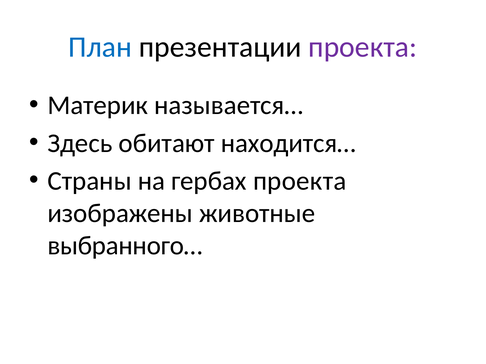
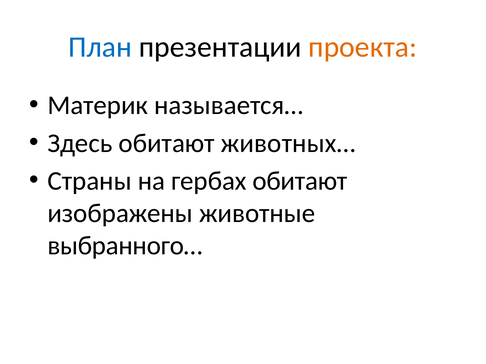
проекта at (363, 47) colour: purple -> orange
находится…: находится… -> животных…
гербах проекта: проекта -> обитают
